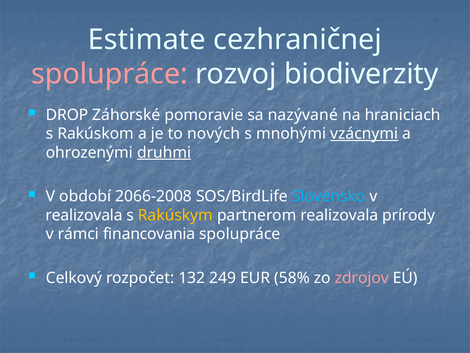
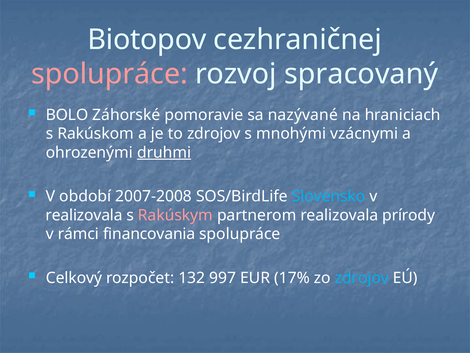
Estimate: Estimate -> Biotopov
biodiverzity: biodiverzity -> spracovaný
DROP: DROP -> BOLO
to nových: nových -> zdrojov
vzácnymi underline: present -> none
2066-2008: 2066-2008 -> 2007-2008
Rakúskym colour: yellow -> pink
249: 249 -> 997
58%: 58% -> 17%
zdrojov at (362, 278) colour: pink -> light blue
